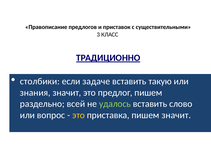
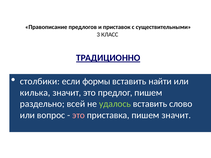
задаче: задаче -> формы
такую: такую -> найти
знания: знания -> килька
это at (79, 115) colour: yellow -> pink
